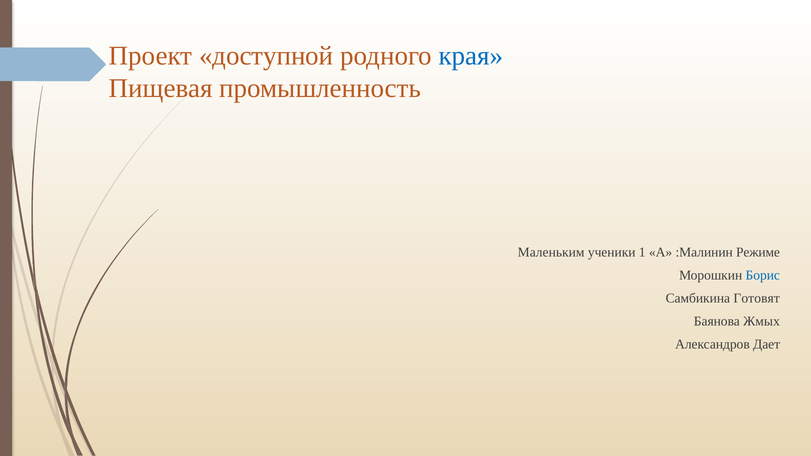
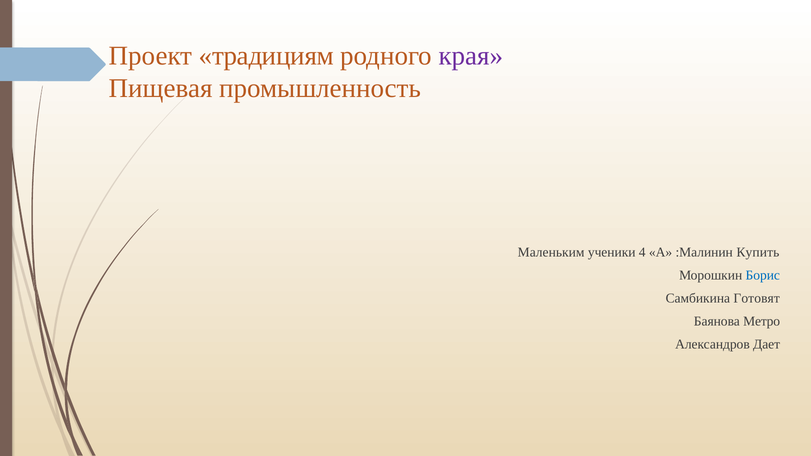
доступной: доступной -> традициям
края colour: blue -> purple
1: 1 -> 4
Режиме: Режиме -> Купить
Жмых: Жмых -> Метро
